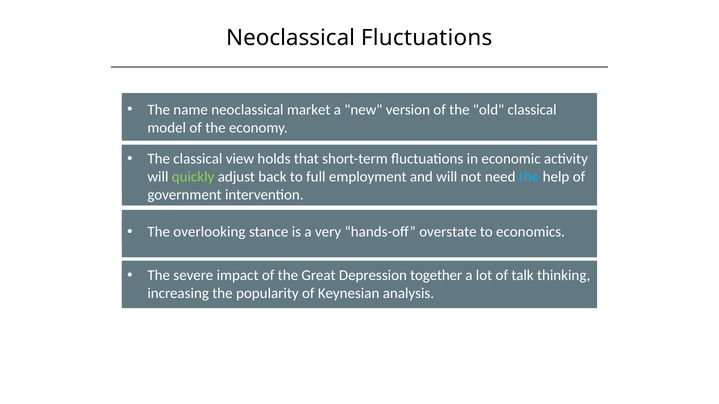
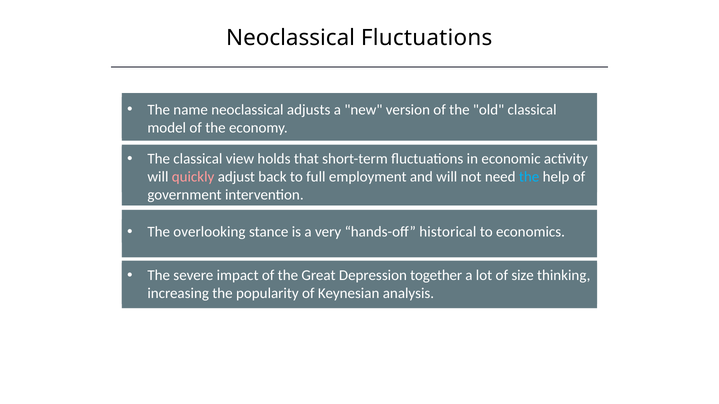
market: market -> adjusts
quickly colour: light green -> pink
overstate: overstate -> historical
talk: talk -> size
